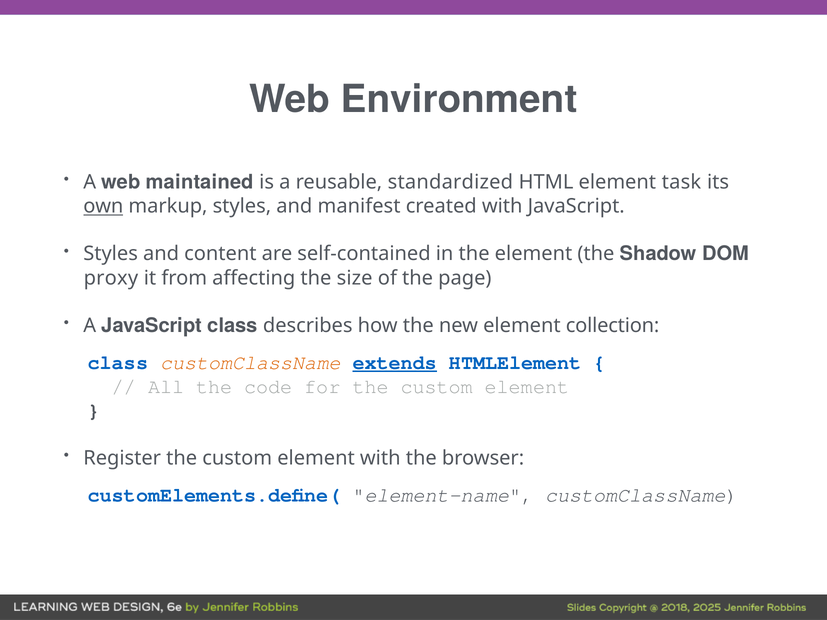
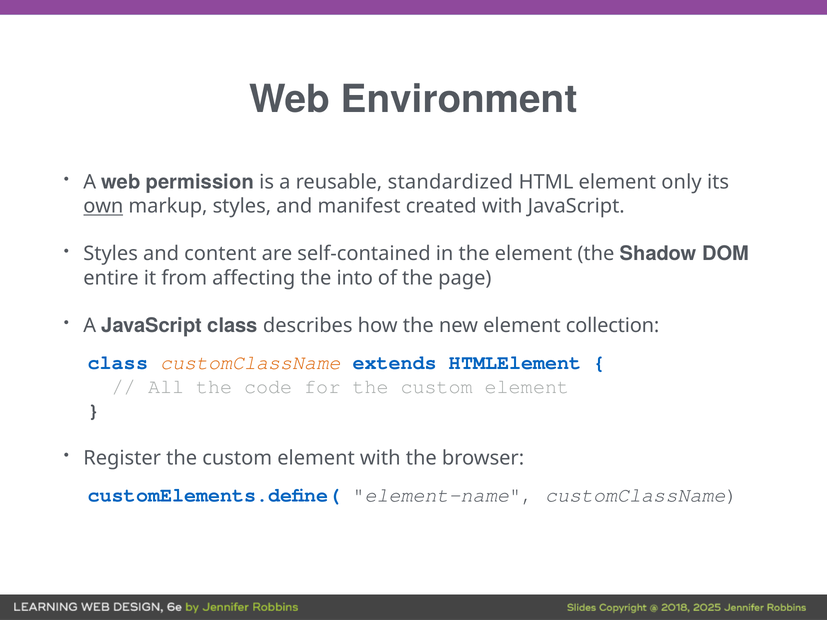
maintained: maintained -> permission
task: task -> only
proxy: proxy -> entire
size: size -> into
extends underline: present -> none
